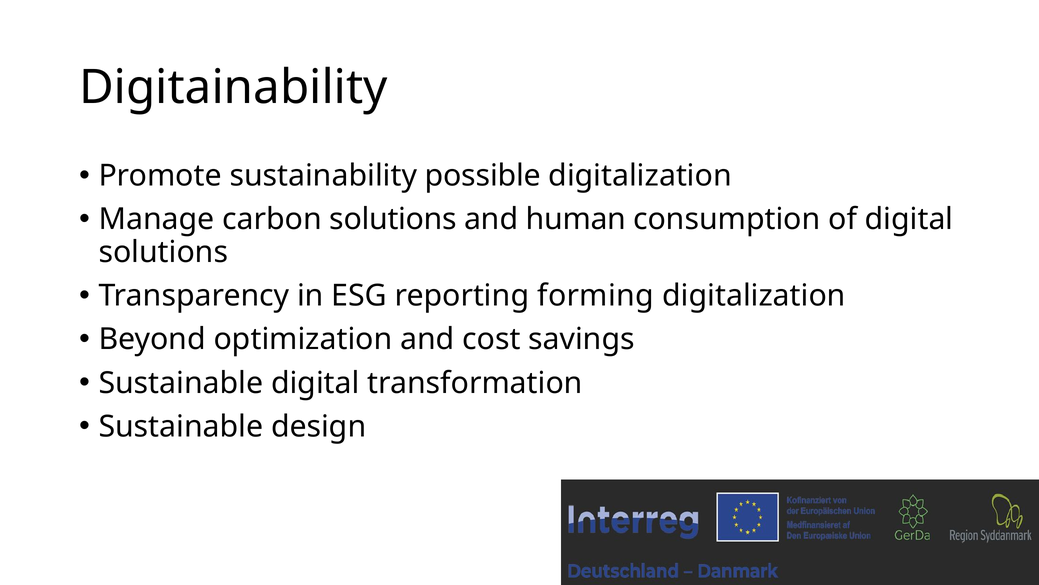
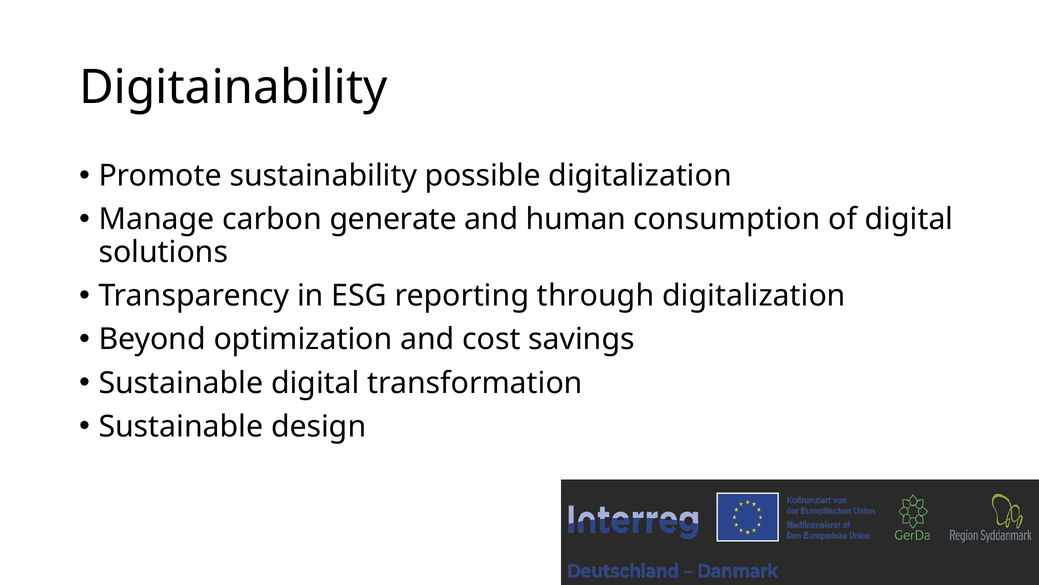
carbon solutions: solutions -> generate
forming: forming -> through
